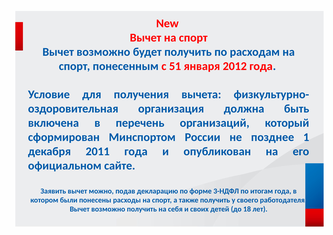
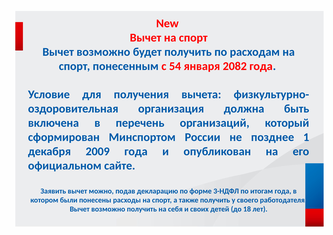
51: 51 -> 54
2012: 2012 -> 2082
2011: 2011 -> 2009
